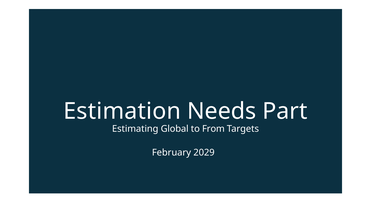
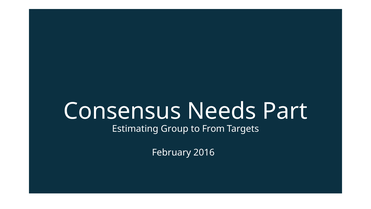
Estimation: Estimation -> Consensus
Global: Global -> Group
2029: 2029 -> 2016
